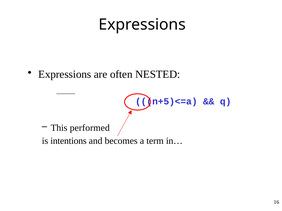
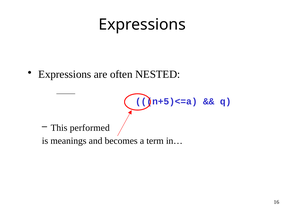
intentions: intentions -> meanings
